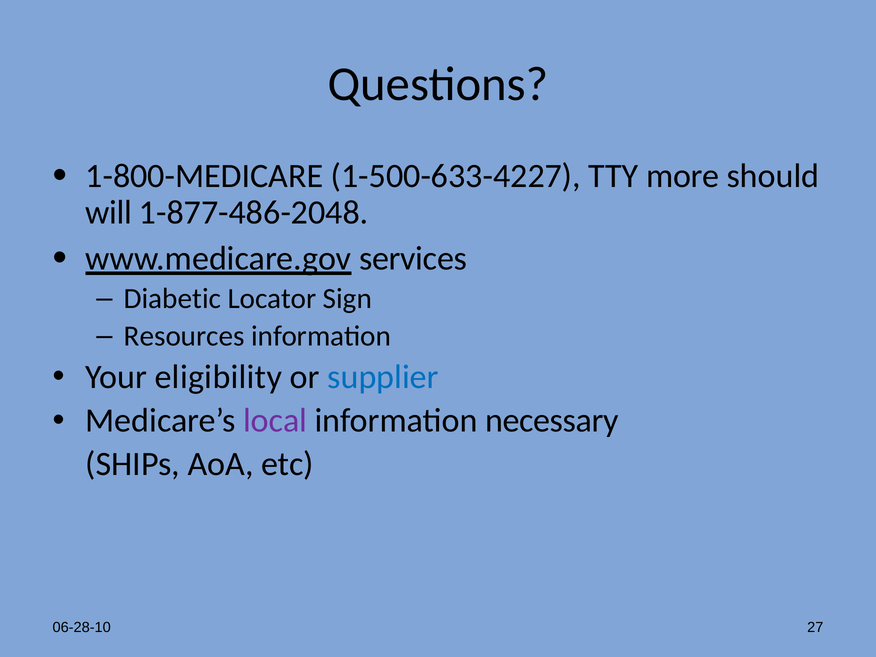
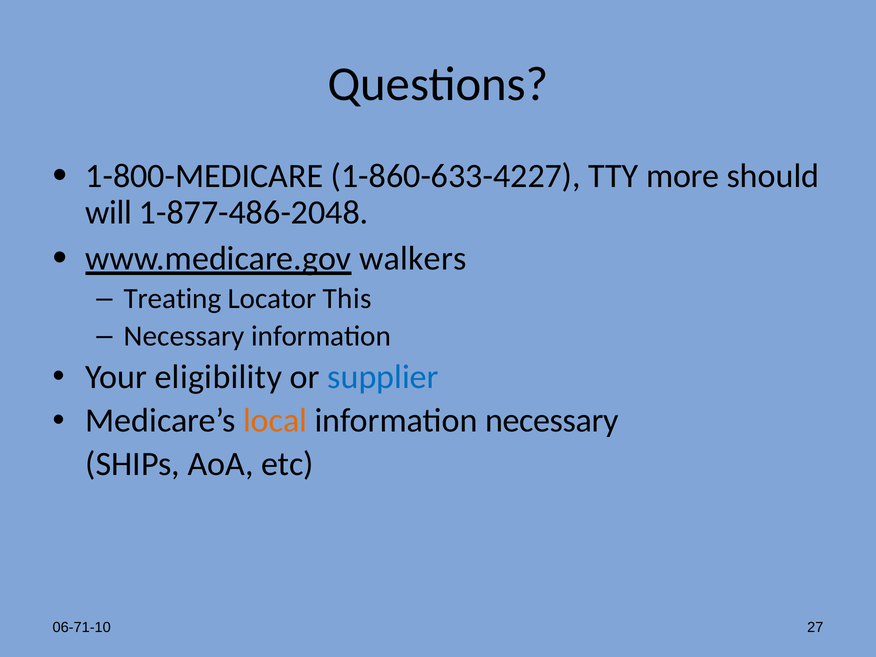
1-500-633-4227: 1-500-633-4227 -> 1-860-633-4227
services: services -> walkers
Diabetic: Diabetic -> Treating
Sign: Sign -> This
Resources at (184, 336): Resources -> Necessary
local colour: purple -> orange
06-28-10: 06-28-10 -> 06-71-10
